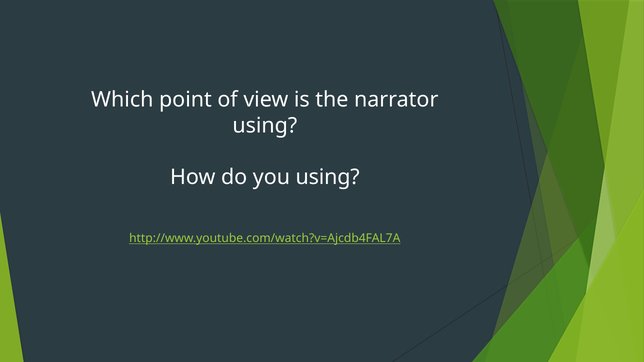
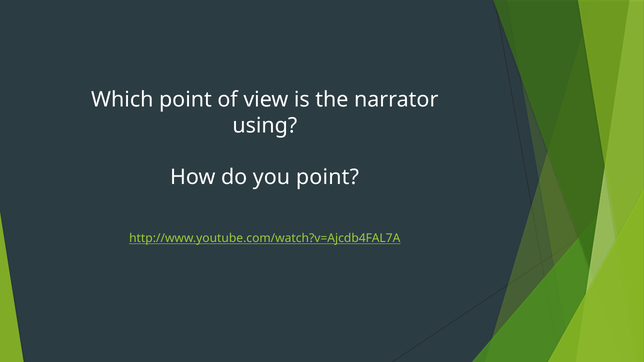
you using: using -> point
